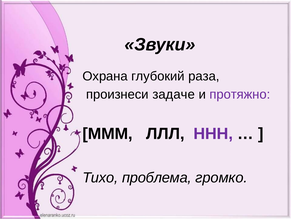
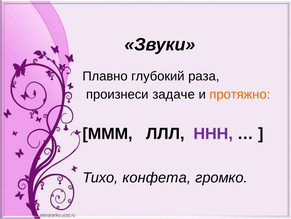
Охрана: Охрана -> Плавно
протяжно colour: purple -> orange
проблема: проблема -> конфета
